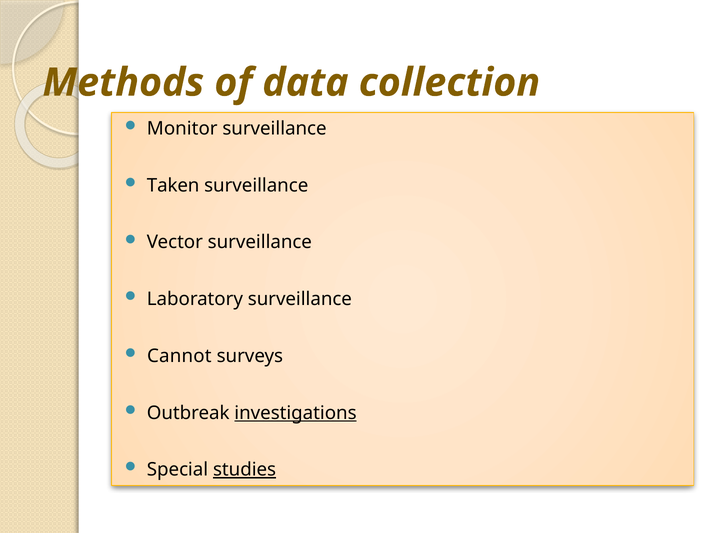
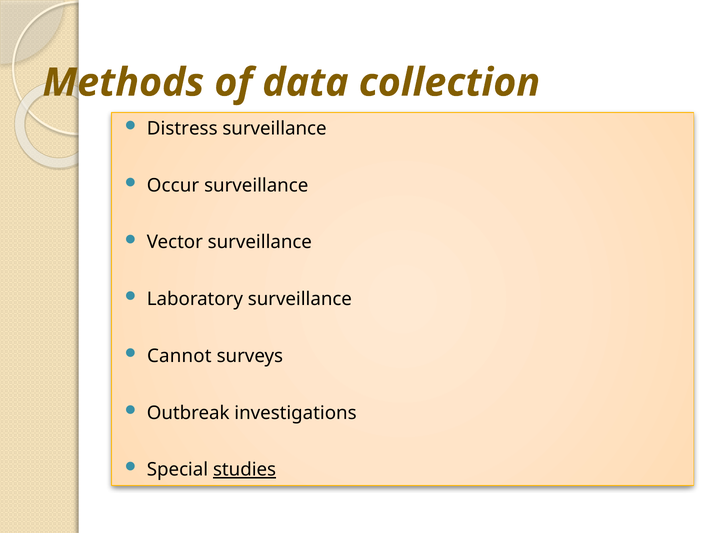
Monitor: Monitor -> Distress
Taken: Taken -> Occur
investigations underline: present -> none
